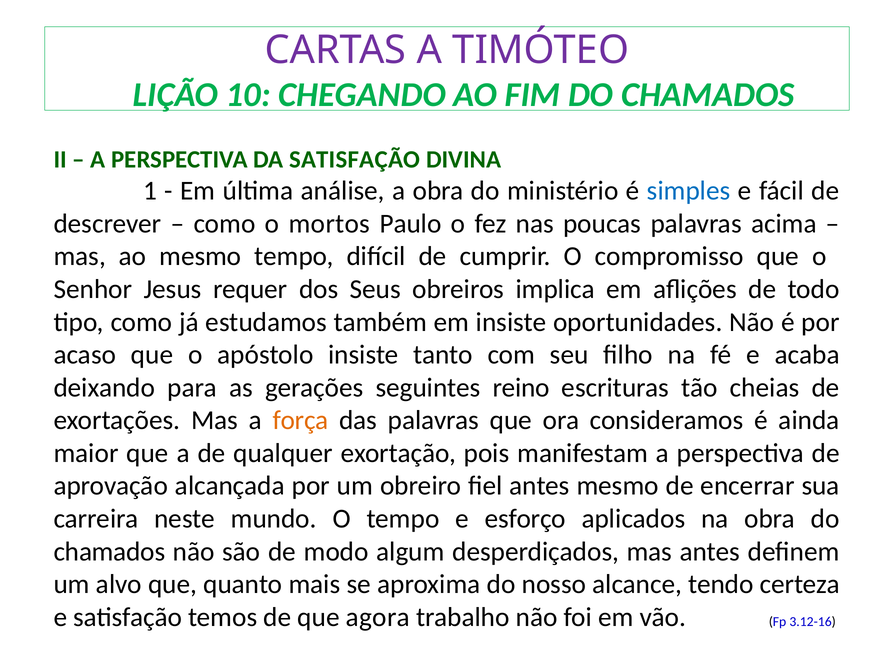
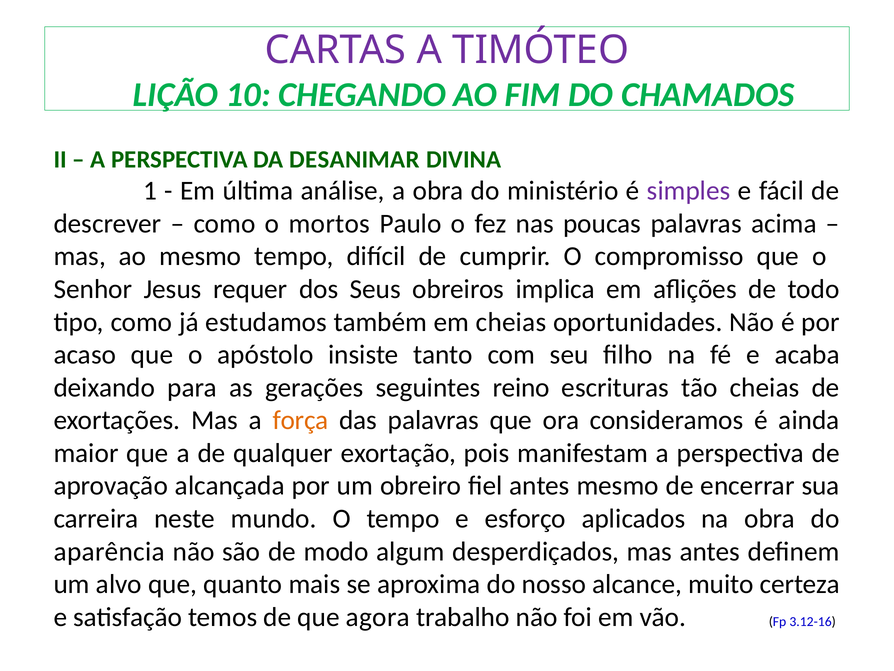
DA SATISFAÇÃO: SATISFAÇÃO -> DESANIMAR
simples colour: blue -> purple
em insiste: insiste -> cheias
chamados at (109, 551): chamados -> aparência
tendo: tendo -> muito
